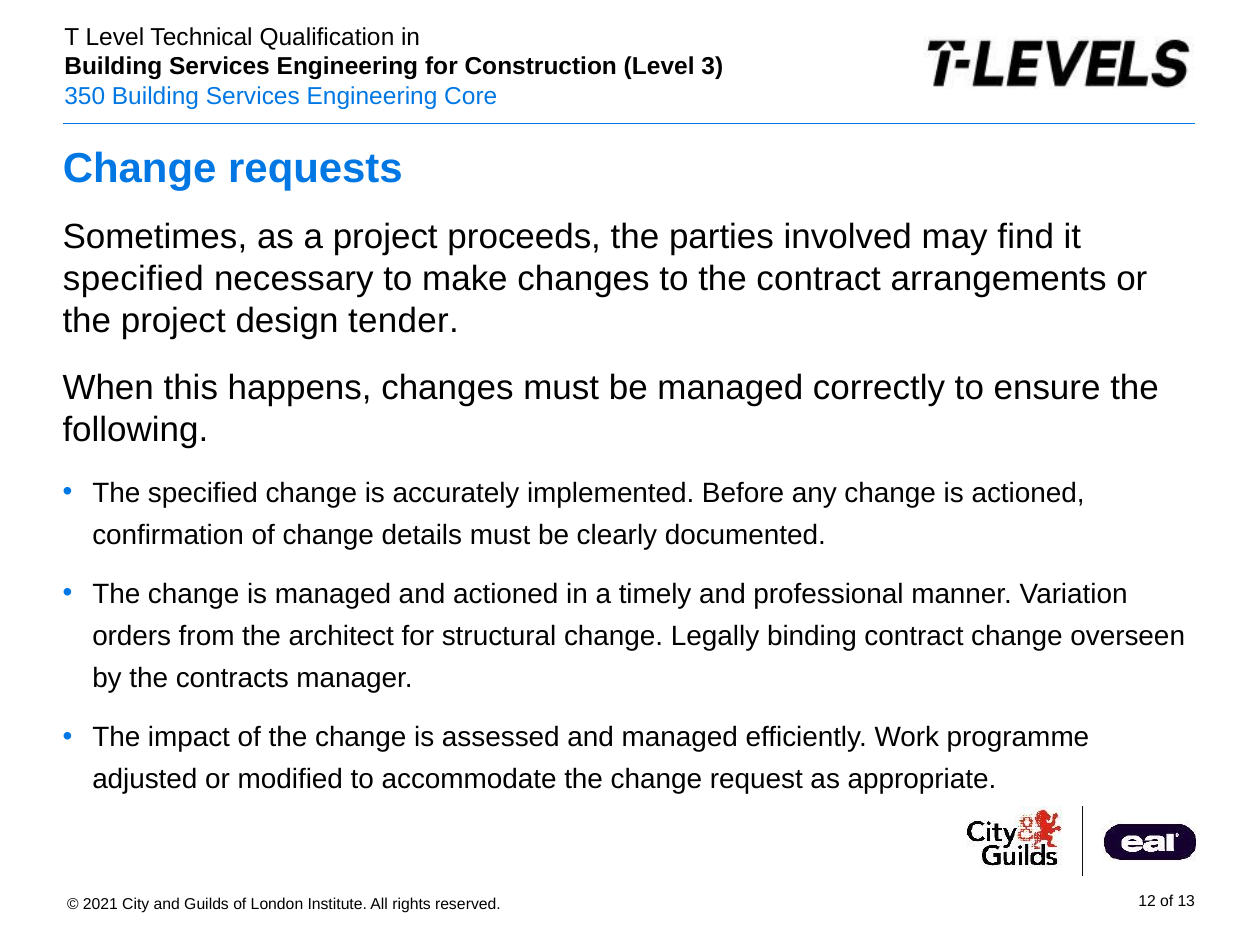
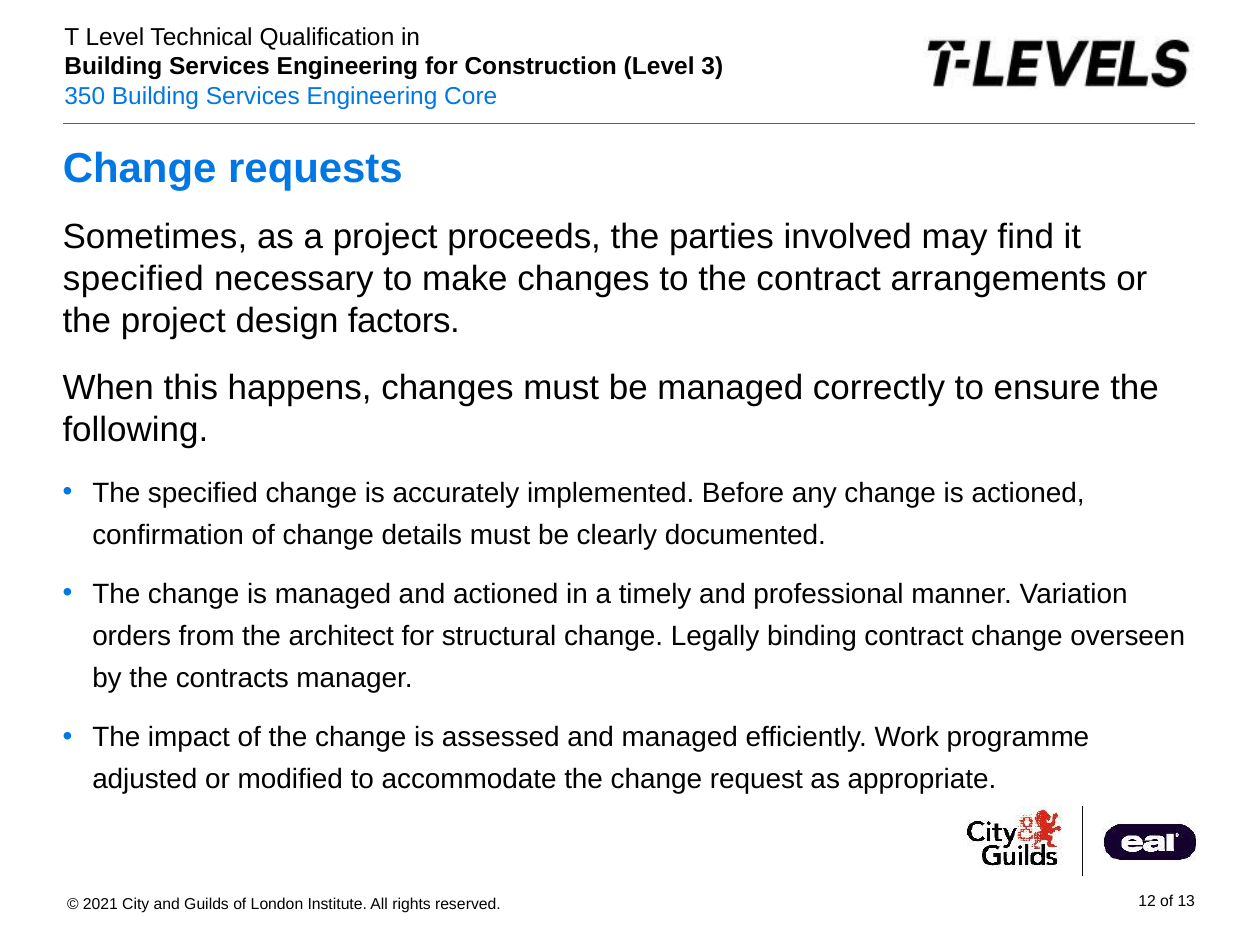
tender: tender -> factors
